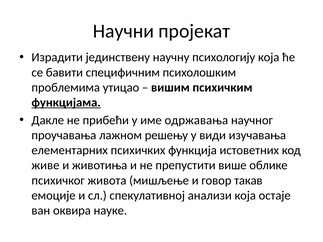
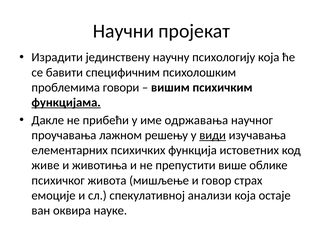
утицао: утицао -> говори
види underline: none -> present
такав: такав -> страх
